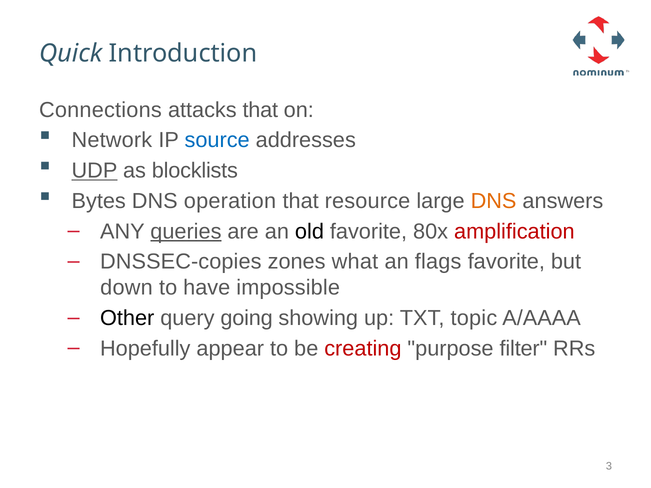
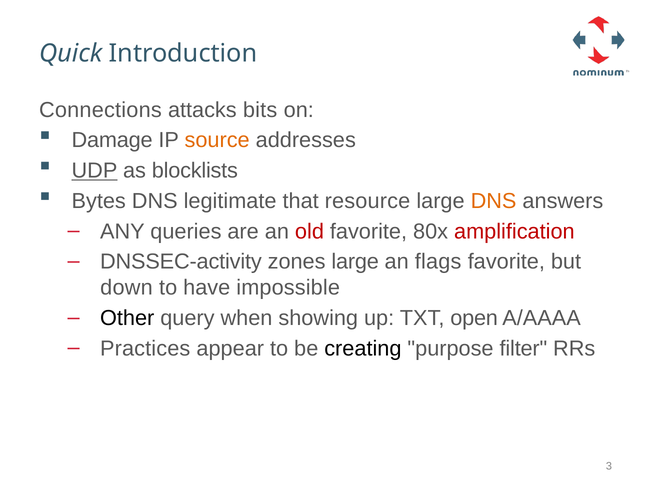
attacks that: that -> bits
Network: Network -> Damage
source colour: blue -> orange
operation: operation -> legitimate
queries underline: present -> none
old colour: black -> red
DNSSEC-copies: DNSSEC-copies -> DNSSEC-activity
zones what: what -> large
going: going -> when
topic: topic -> open
Hopefully: Hopefully -> Practices
creating colour: red -> black
